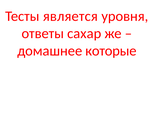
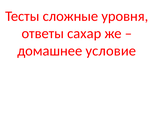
является: является -> сложные
которые: которые -> условие
